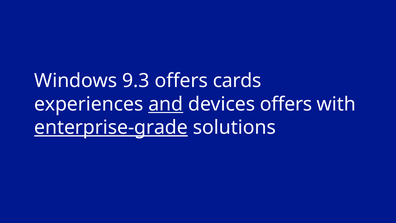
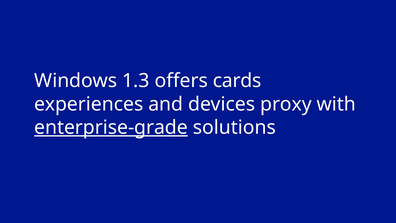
9.3: 9.3 -> 1.3
and underline: present -> none
devices offers: offers -> proxy
